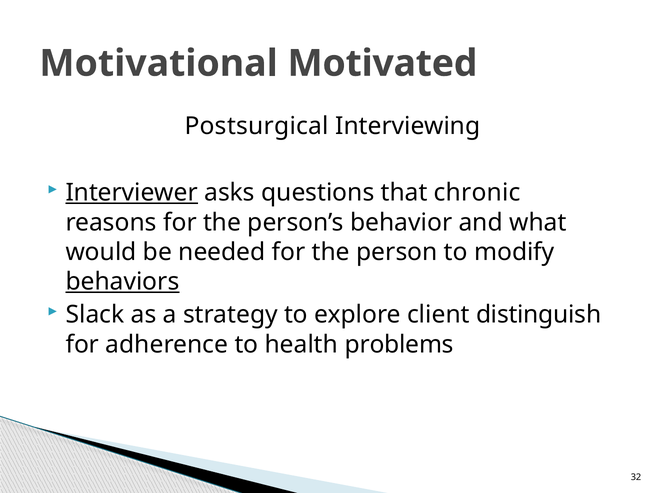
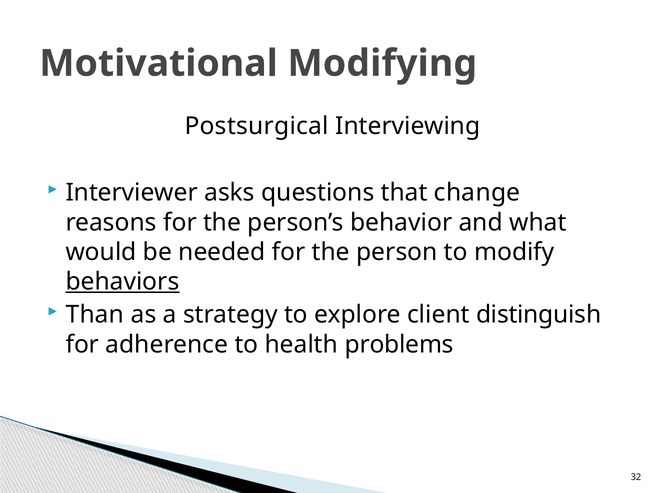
Motivated: Motivated -> Modifying
Interviewer underline: present -> none
chronic: chronic -> change
Slack: Slack -> Than
